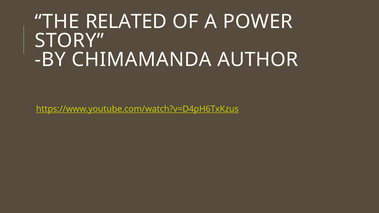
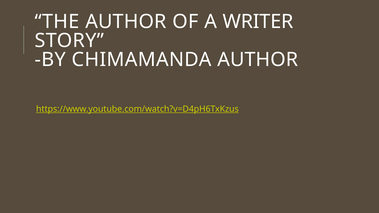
THE RELATED: RELATED -> AUTHOR
POWER: POWER -> WRITER
